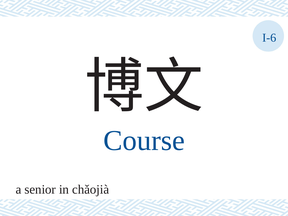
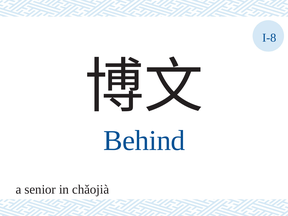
I-6: I-6 -> I-8
Course: Course -> Behind
